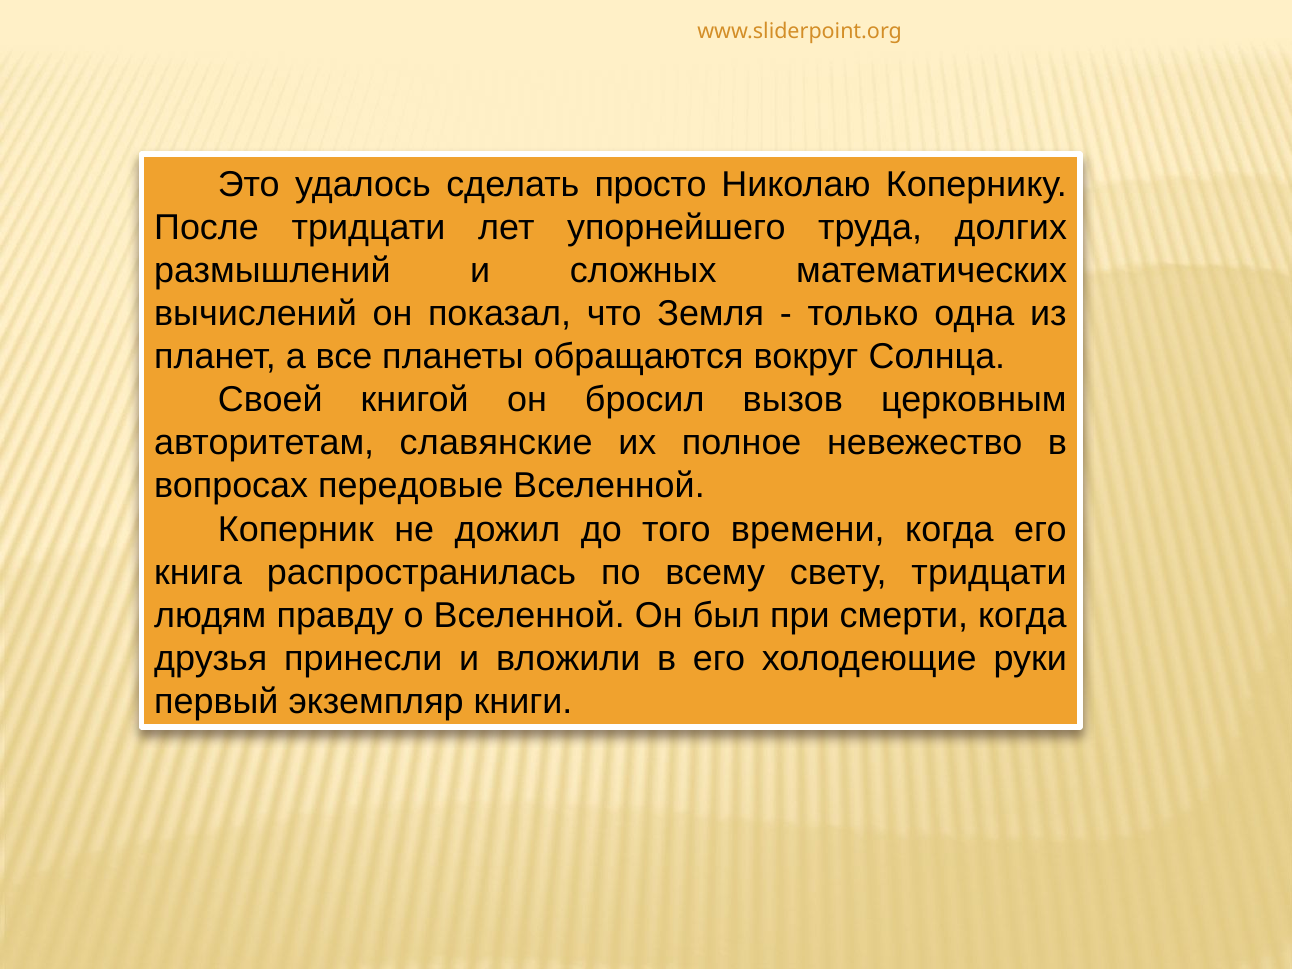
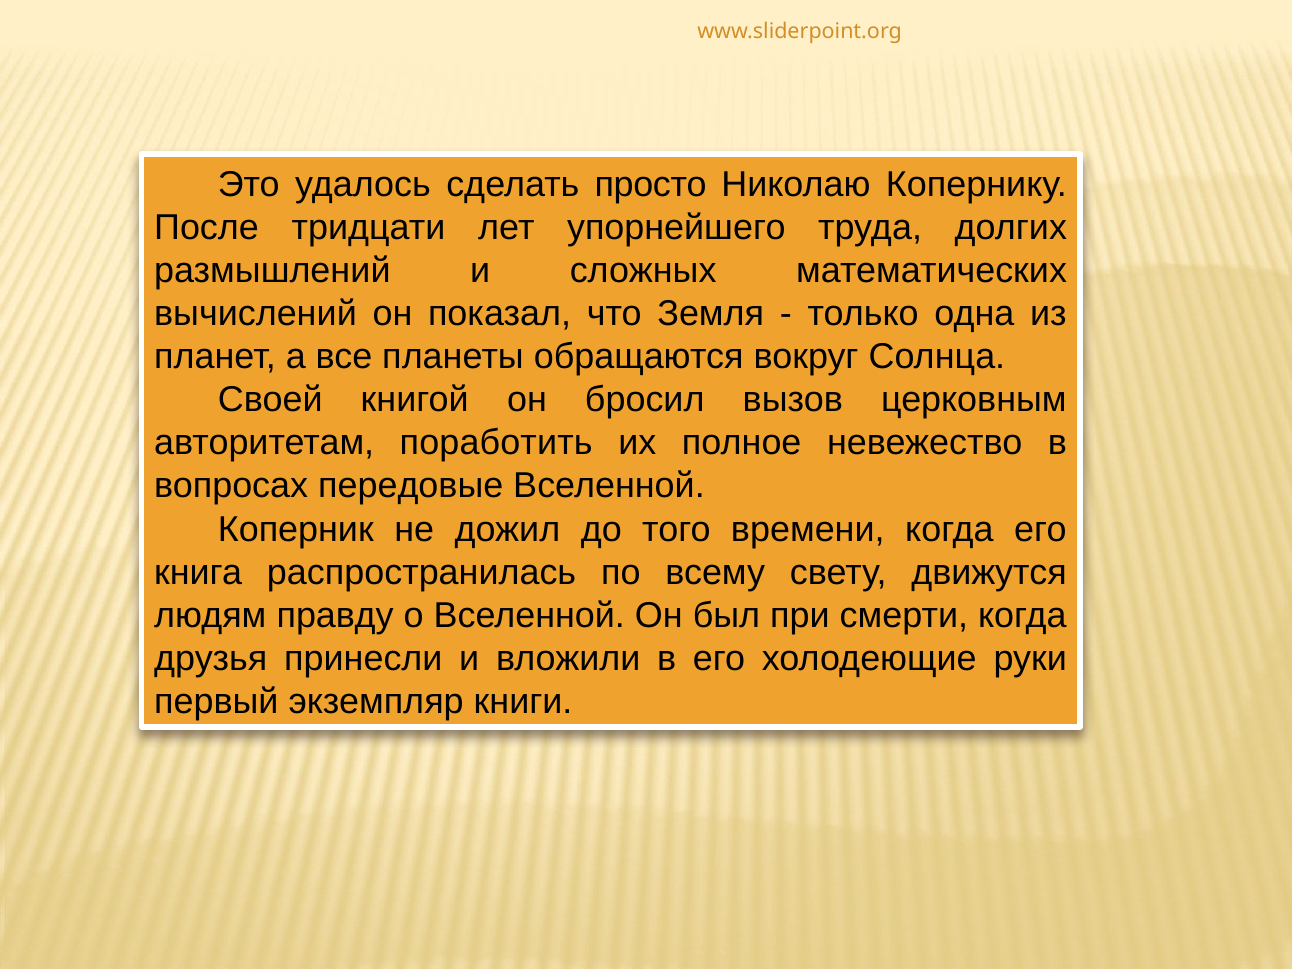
славянские: славянские -> поработить
свету тридцати: тридцати -> движутся
